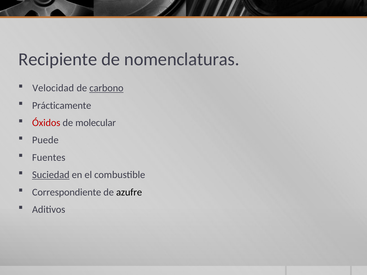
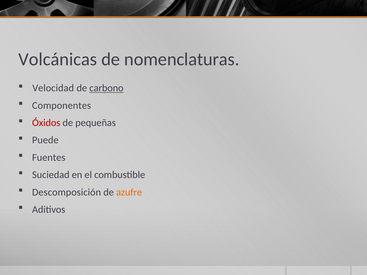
Recipiente: Recipiente -> Volcánicas
Prácticamente: Prácticamente -> Componentes
molecular: molecular -> pequeñas
Suciedad underline: present -> none
Correspondiente: Correspondiente -> Descomposición
azufre colour: black -> orange
